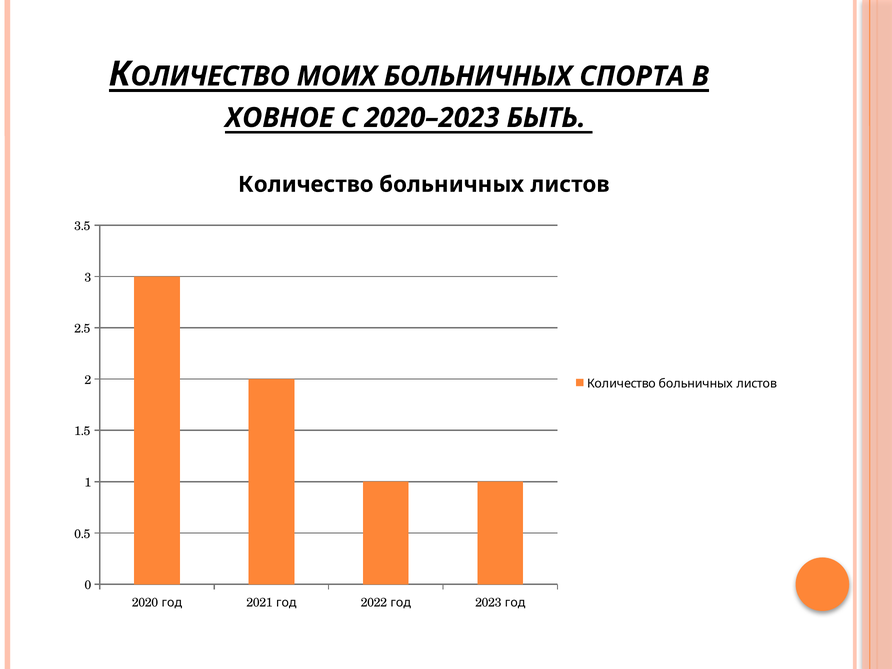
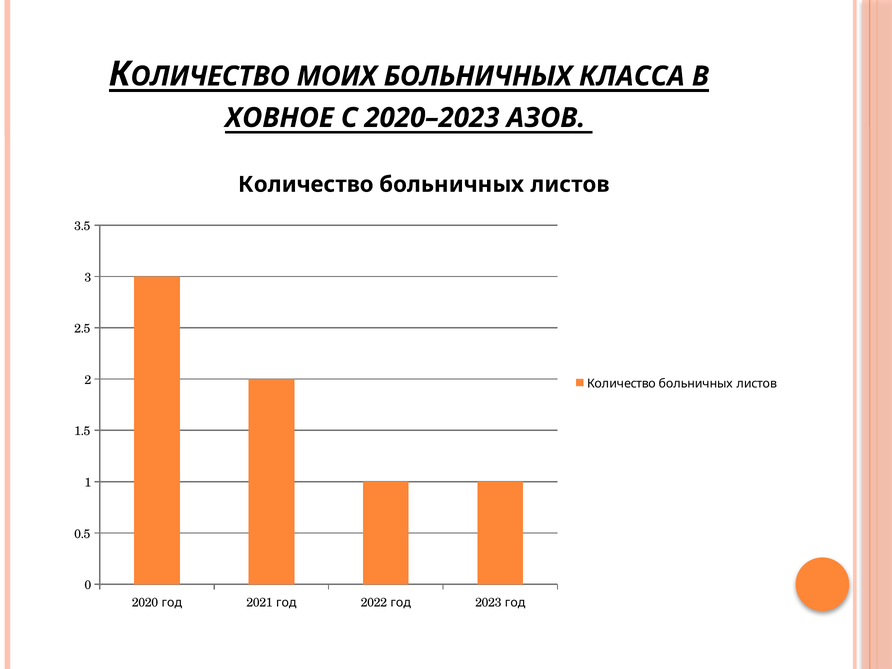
СПОРТА: СПОРТА -> КЛАССА
БЫТЬ: БЫТЬ -> АЗОВ
